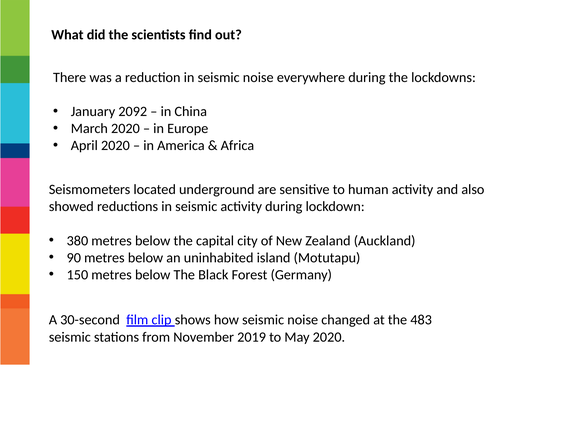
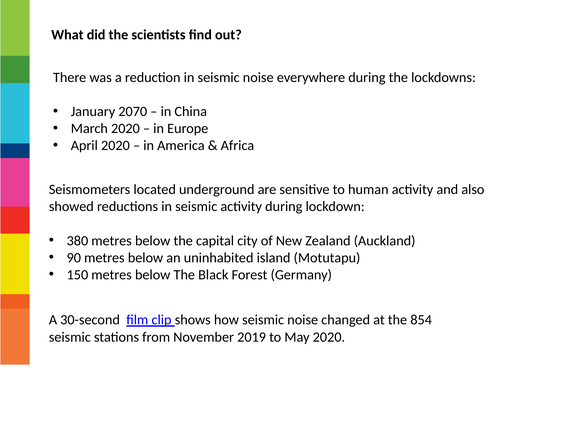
2092: 2092 -> 2070
483: 483 -> 854
